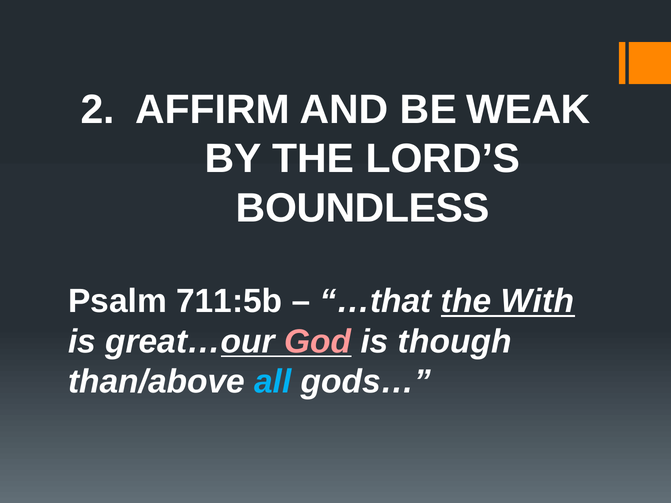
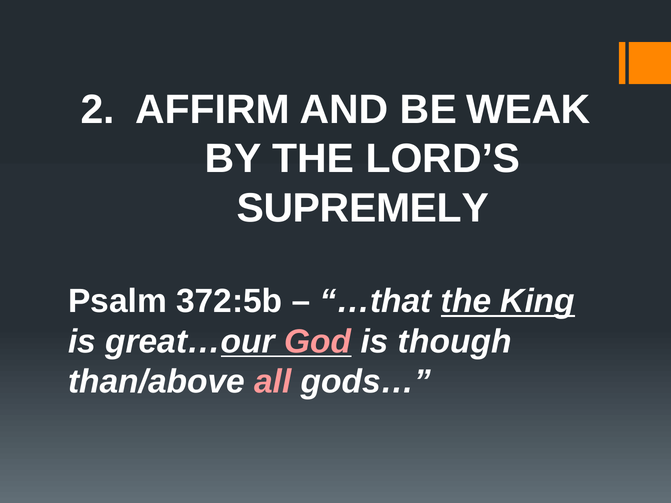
BOUNDLESS: BOUNDLESS -> SUPREMELY
711:5b: 711:5b -> 372:5b
With: With -> King
all colour: light blue -> pink
